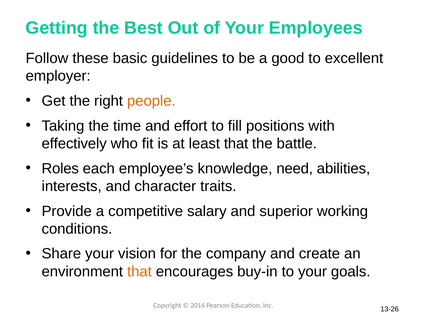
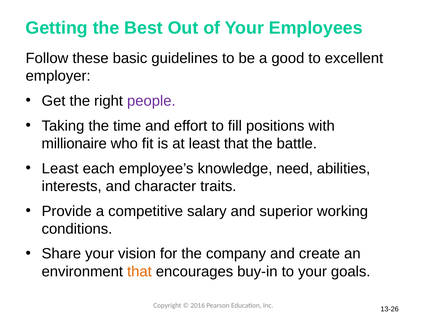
people colour: orange -> purple
effectively: effectively -> millionaire
Roles at (60, 169): Roles -> Least
